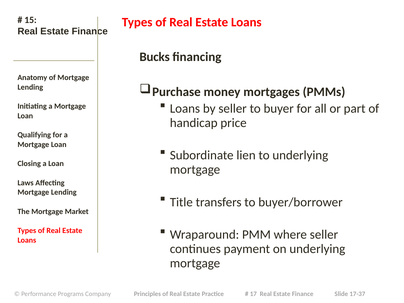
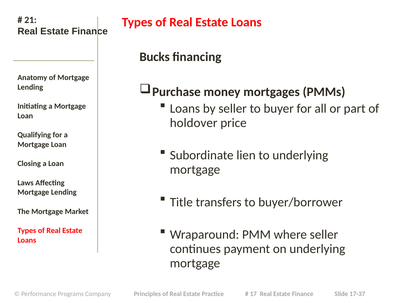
15: 15 -> 21
handicap: handicap -> holdover
